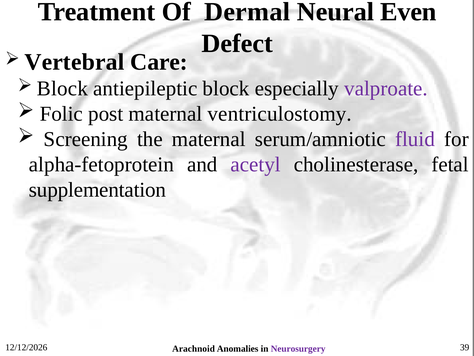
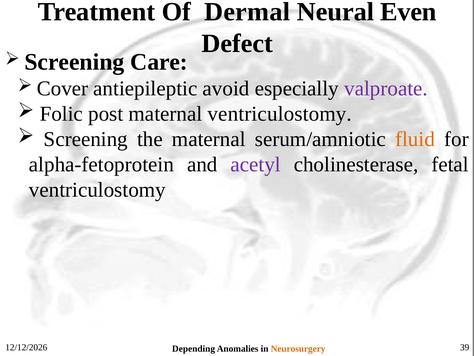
Vertebral at (74, 62): Vertebral -> Screening
Block at (62, 89): Block -> Cover
antiepileptic block: block -> avoid
fluid colour: purple -> orange
supplementation at (97, 190): supplementation -> ventriculostomy
Arachnoid: Arachnoid -> Depending
Neurosurgery colour: purple -> orange
